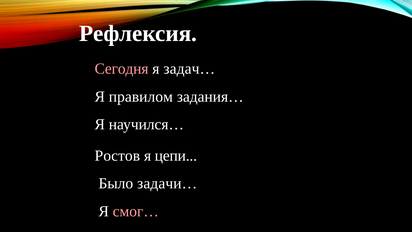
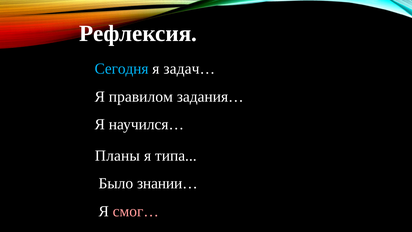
Сегодня colour: pink -> light blue
Ростов: Ростов -> Планы
цепи: цепи -> типа
задачи…: задачи… -> знании…
